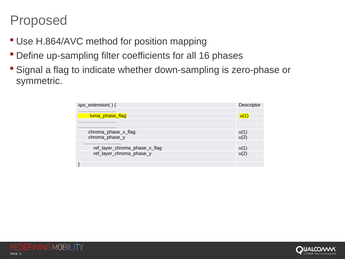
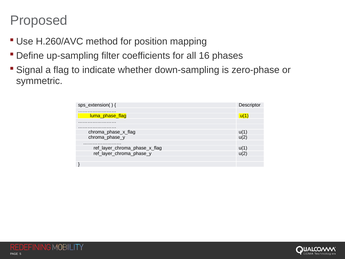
H.864/AVC: H.864/AVC -> H.260/AVC
